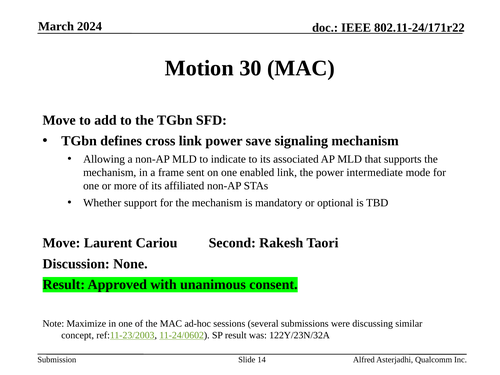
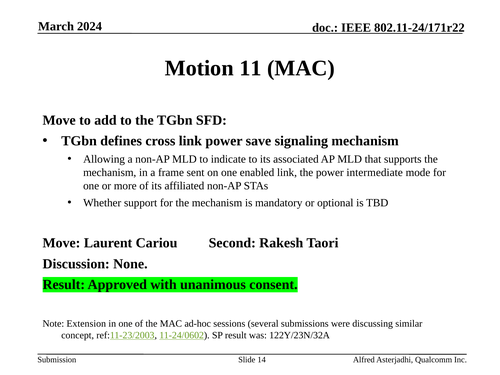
30: 30 -> 11
Maximize: Maximize -> Extension
